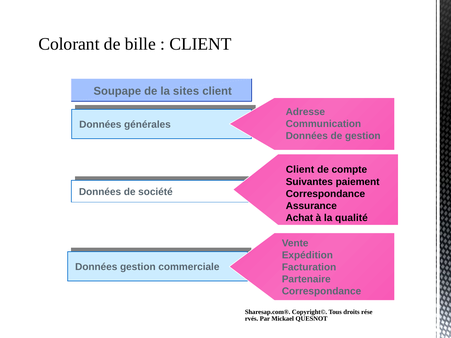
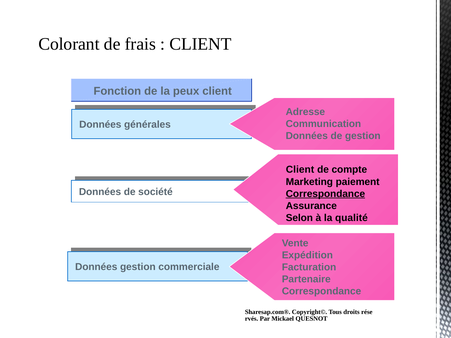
bille: bille -> frais
Soupape: Soupape -> Fonction
sites: sites -> peux
Suivantes: Suivantes -> Marketing
Correspondance at (325, 194) underline: none -> present
Achat: Achat -> Selon
